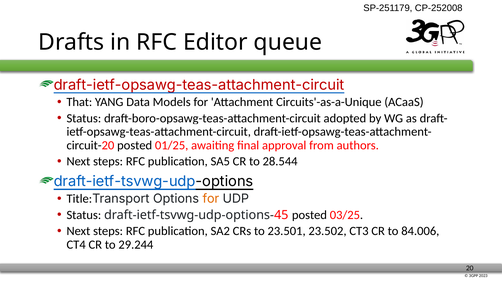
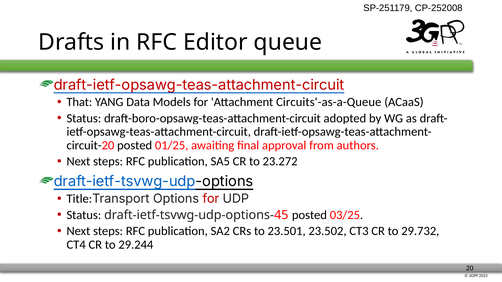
Circuits'-as-a-Unique: Circuits'-as-a-Unique -> Circuits'-as-a-Queue
28.544: 28.544 -> 23.272
for at (211, 199) colour: orange -> red
84.006: 84.006 -> 29.732
